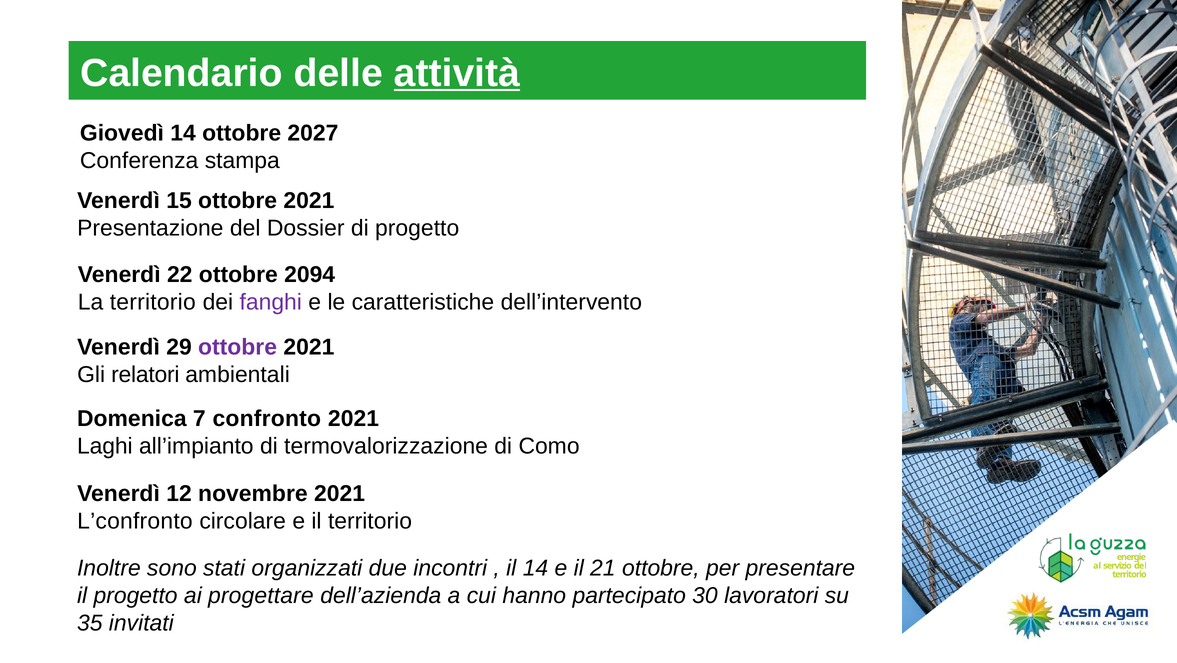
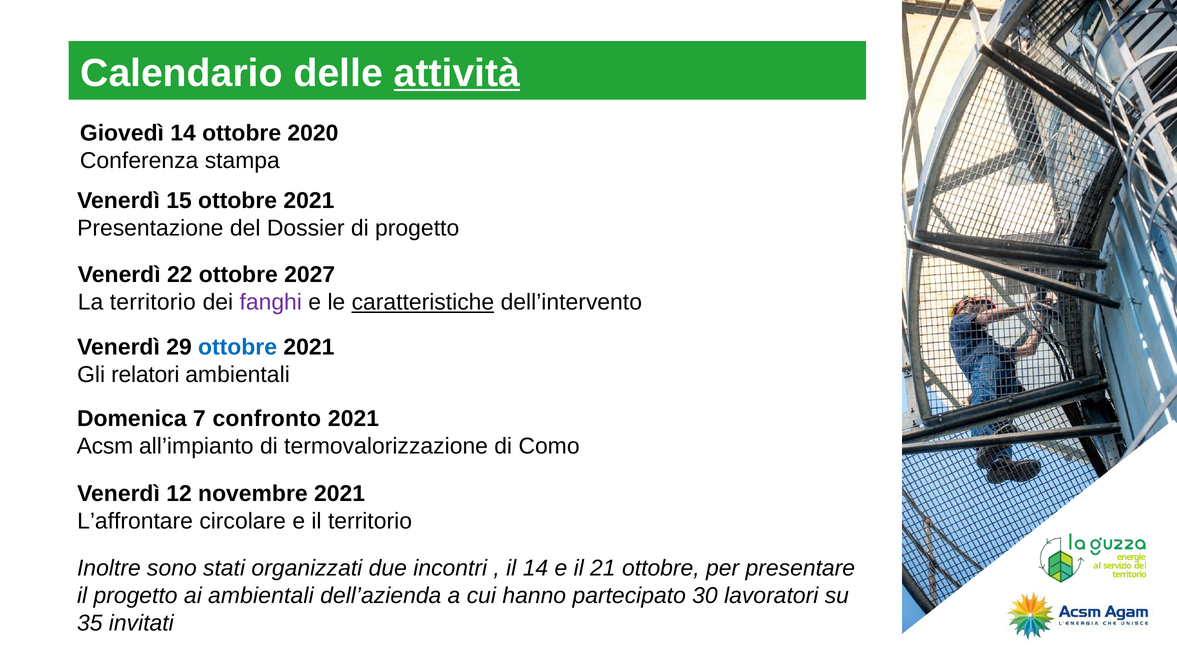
2027: 2027 -> 2020
2094: 2094 -> 2027
caratteristiche underline: none -> present
ottobre at (238, 347) colour: purple -> blue
Laghi: Laghi -> Acsm
L’confronto: L’confronto -> L’affrontare
ai progettare: progettare -> ambientali
